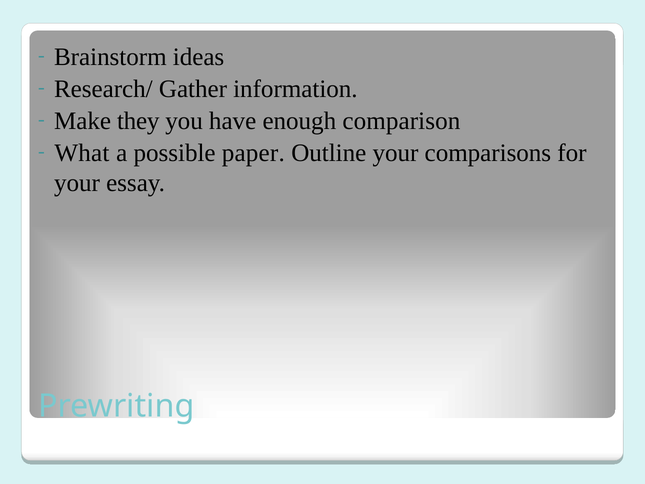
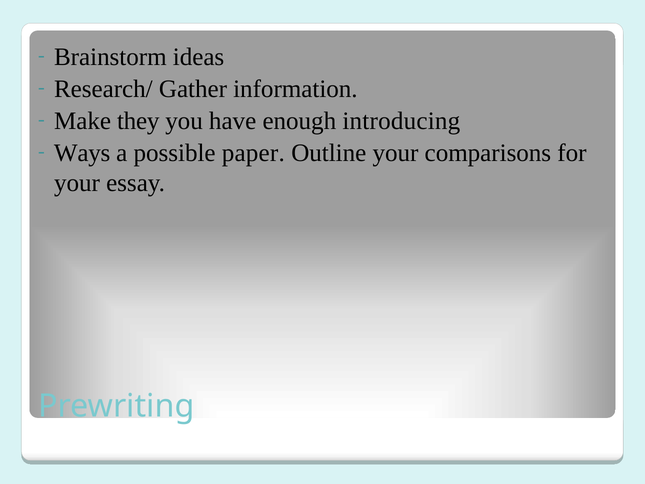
comparison: comparison -> introducing
What: What -> Ways
